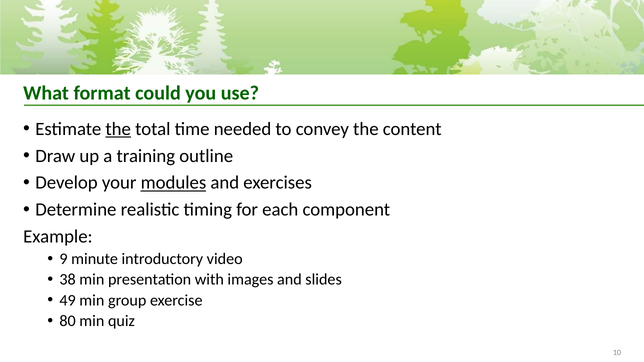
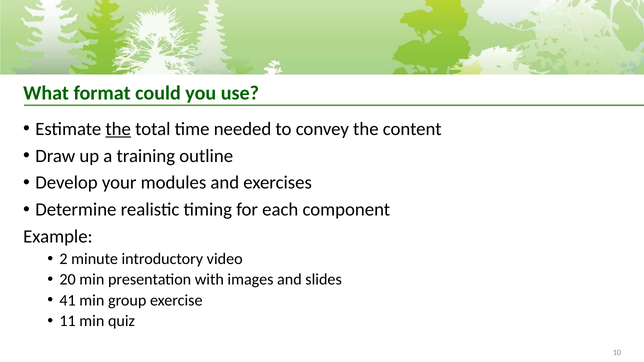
modules underline: present -> none
9: 9 -> 2
38: 38 -> 20
49: 49 -> 41
80: 80 -> 11
